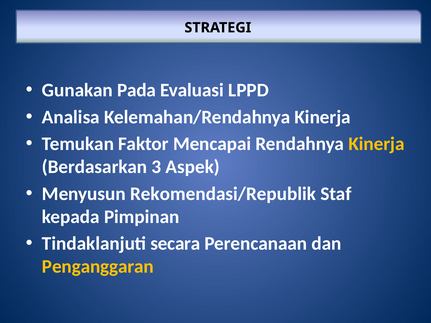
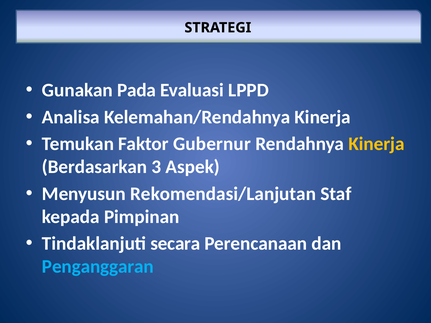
Mencapai: Mencapai -> Gubernur
Rekomendasi/Republik: Rekomendasi/Republik -> Rekomendasi/Lanjutan
Penganggaran colour: yellow -> light blue
